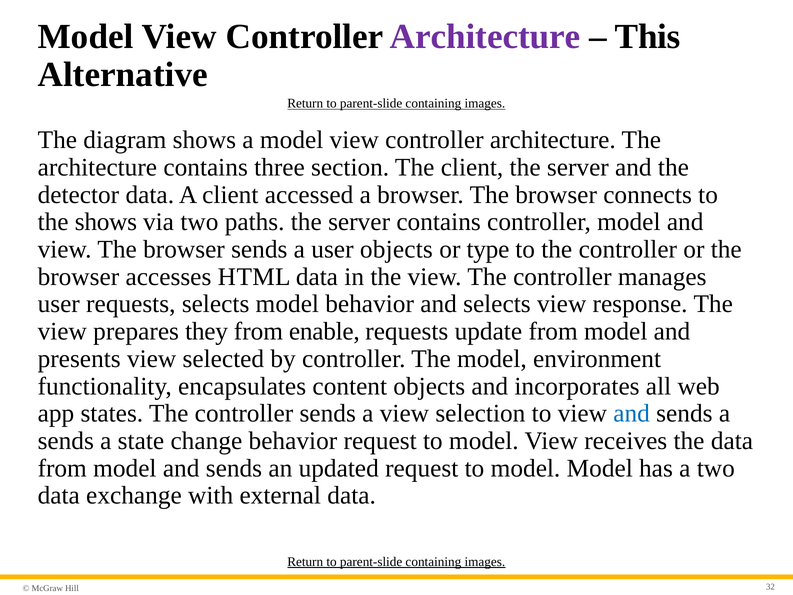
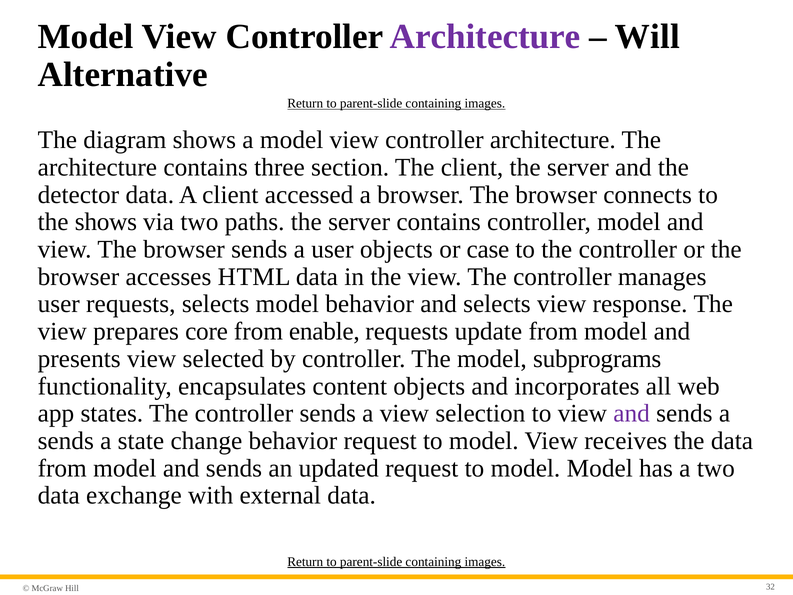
This: This -> Will
type: type -> case
they: they -> core
environment: environment -> subprograms
and at (632, 413) colour: blue -> purple
